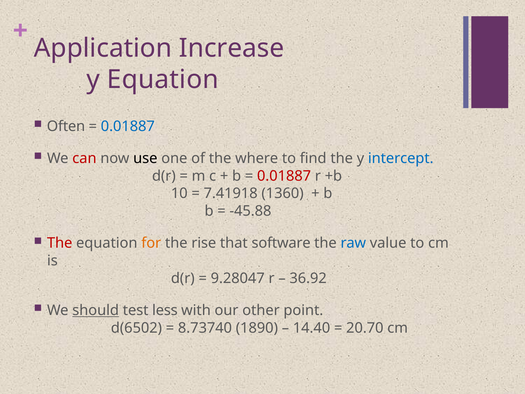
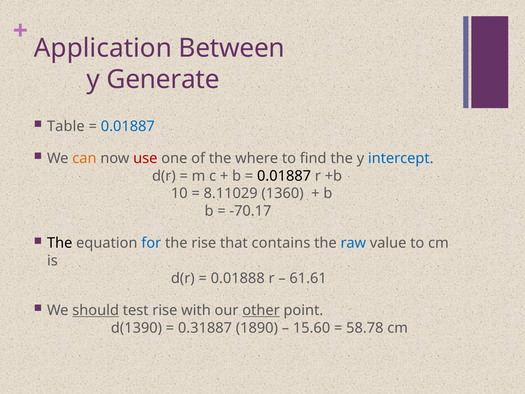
Increase: Increase -> Between
y Equation: Equation -> Generate
Often: Often -> Table
can colour: red -> orange
use colour: black -> red
0.01887 at (284, 176) colour: red -> black
7.41918: 7.41918 -> 8.11029
-45.88: -45.88 -> -70.17
The at (60, 243) colour: red -> black
for colour: orange -> blue
software: software -> contains
9.28047: 9.28047 -> 0.01888
36.92: 36.92 -> 61.61
test less: less -> rise
other underline: none -> present
d(6502: d(6502 -> d(1390
8.73740: 8.73740 -> 0.31887
14.40: 14.40 -> 15.60
20.70: 20.70 -> 58.78
